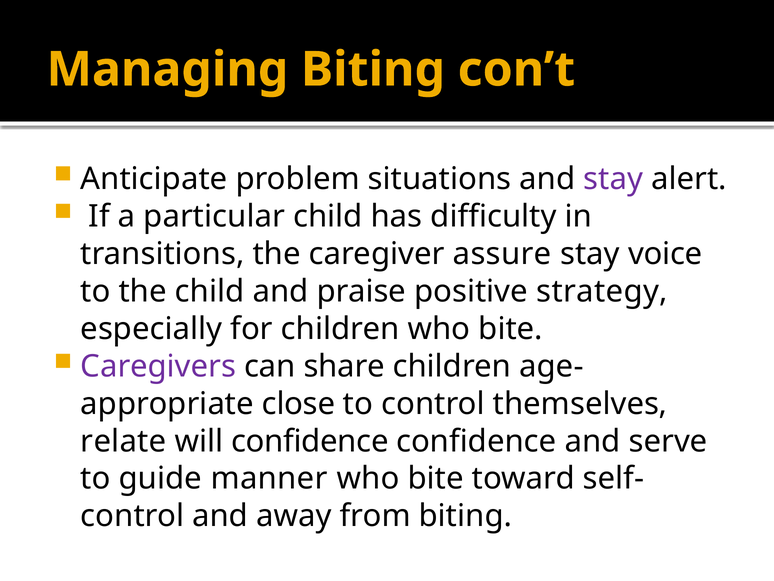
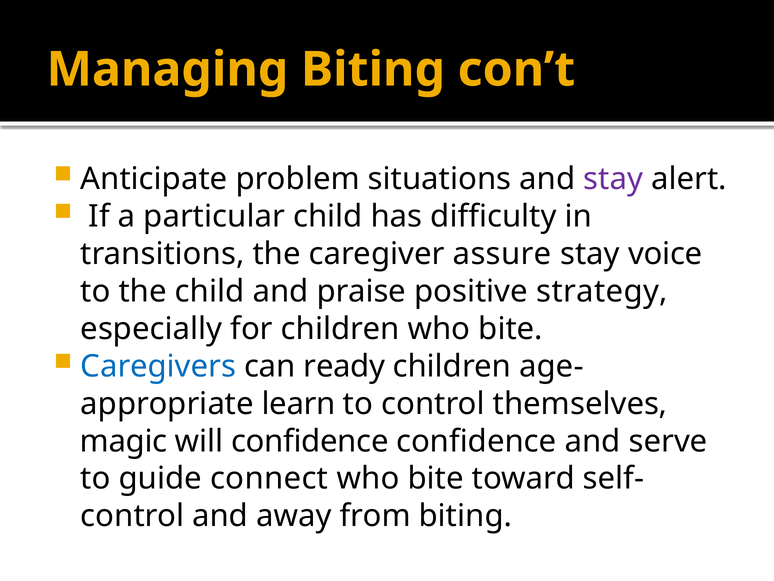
Caregivers colour: purple -> blue
share: share -> ready
close: close -> learn
relate: relate -> magic
manner: manner -> connect
